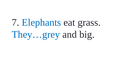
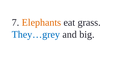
Elephants colour: blue -> orange
